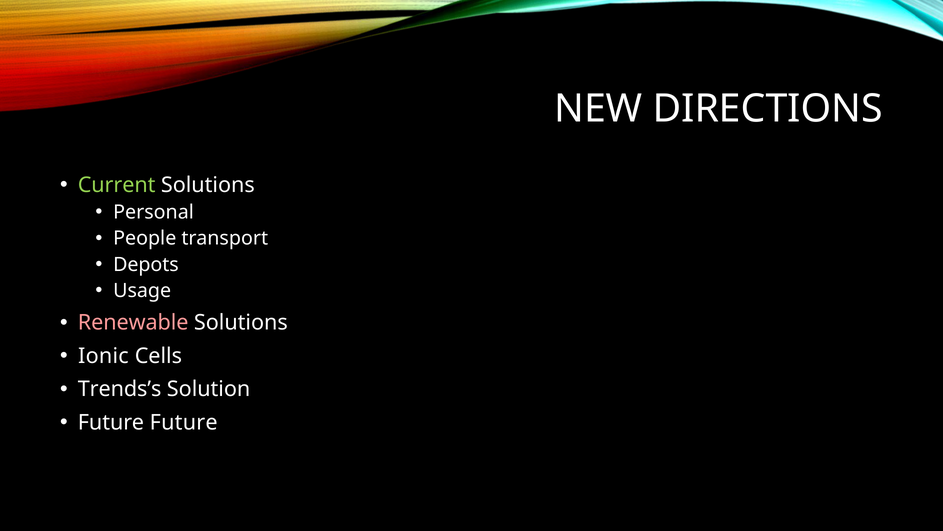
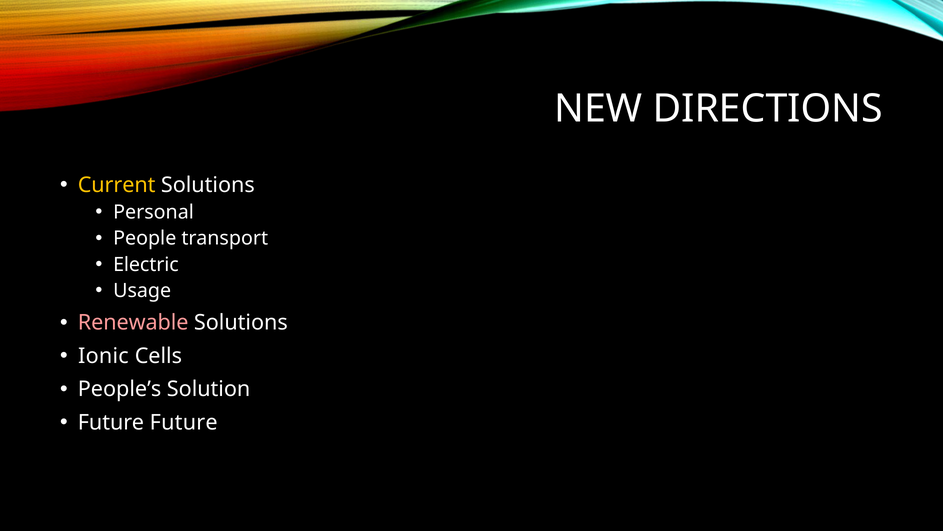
Current colour: light green -> yellow
Depots: Depots -> Electric
Trends’s: Trends’s -> People’s
